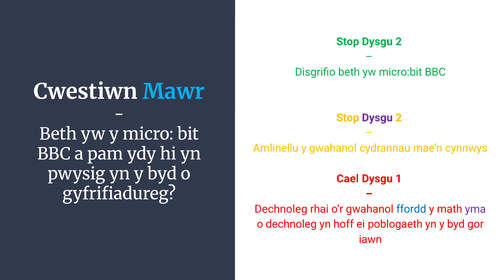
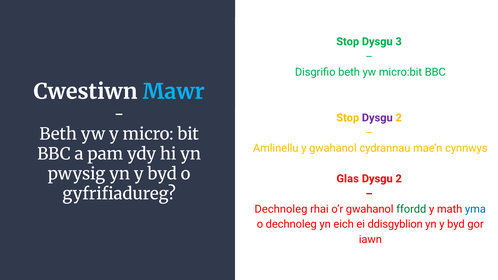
2 at (399, 42): 2 -> 3
Cael: Cael -> Glas
1 at (399, 179): 1 -> 2
ffordd colour: blue -> green
yma colour: purple -> blue
hoff: hoff -> eich
poblogaeth: poblogaeth -> ddisgyblion
